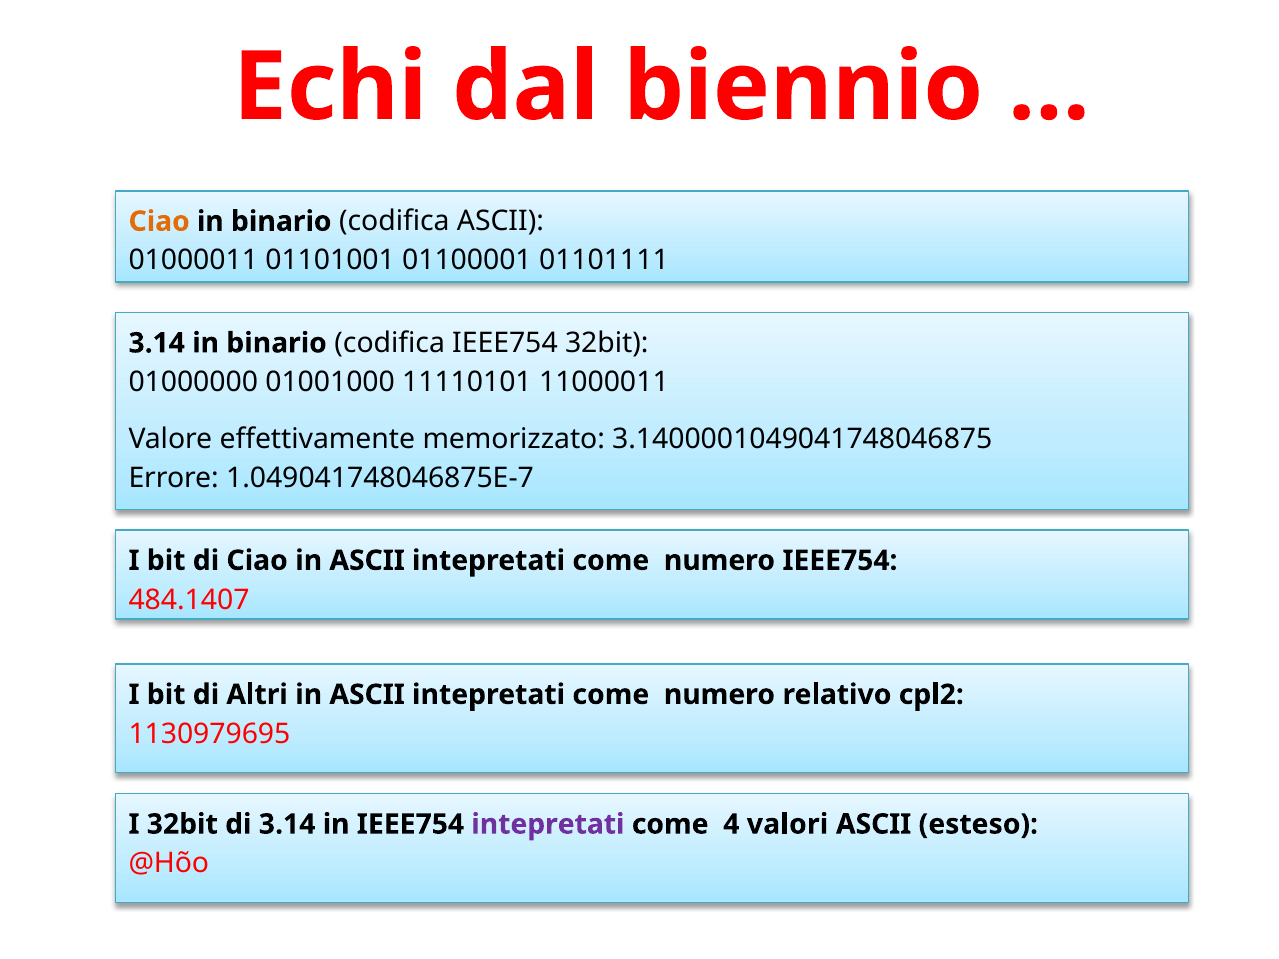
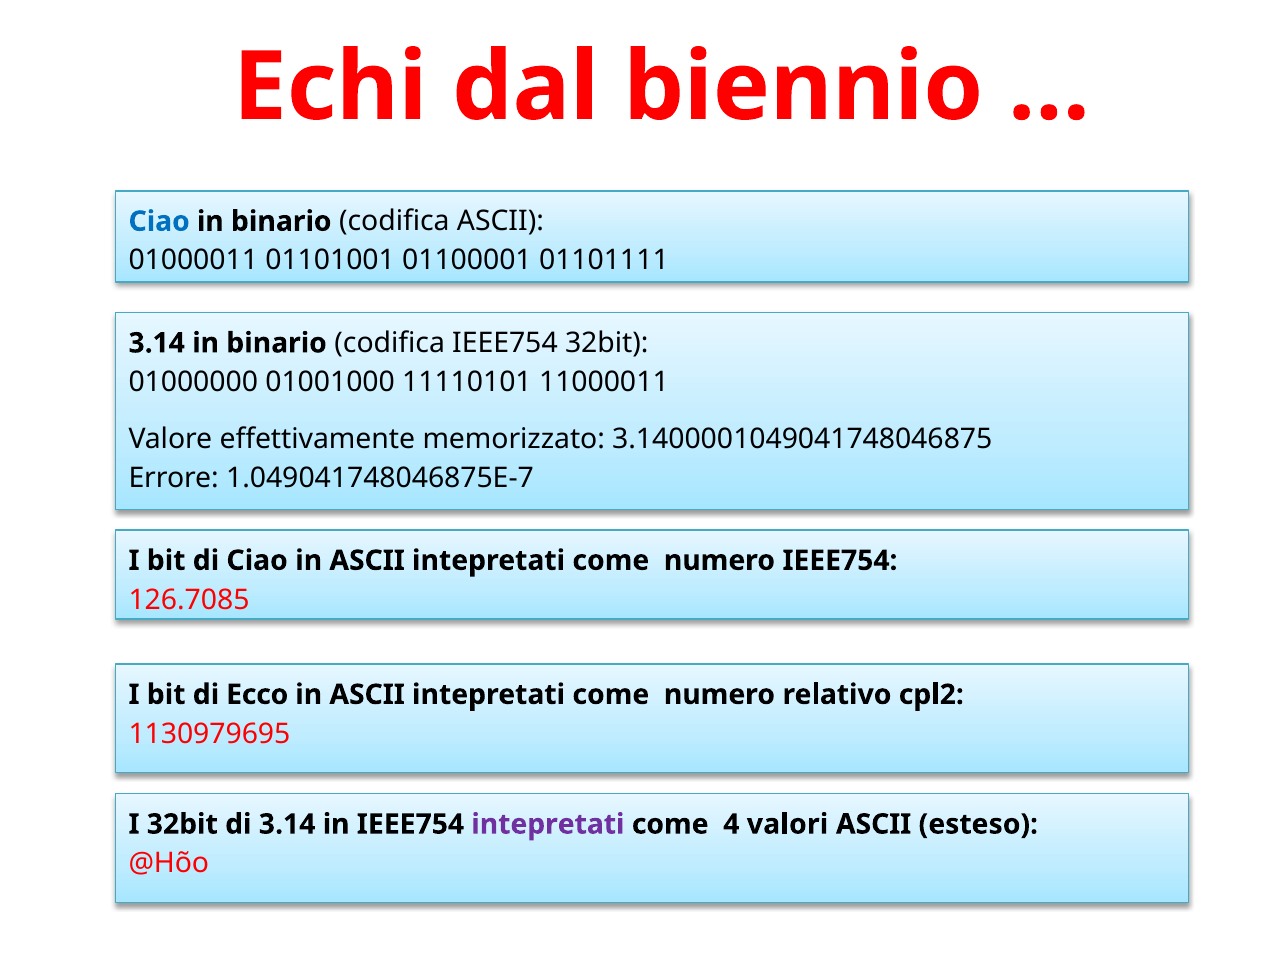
Ciao at (159, 221) colour: orange -> blue
484.1407: 484.1407 -> 126.7085
Altri: Altri -> Ecco
